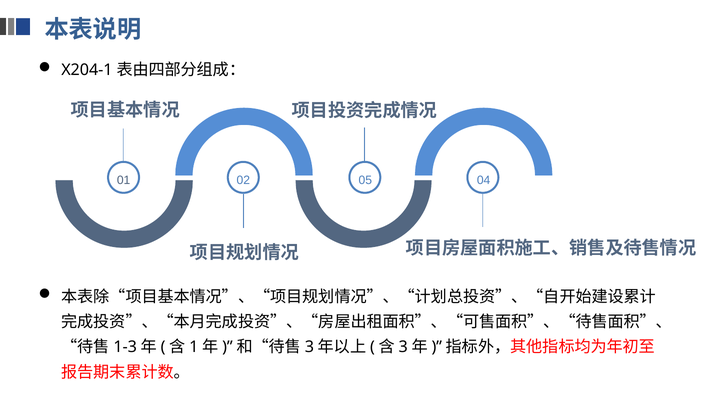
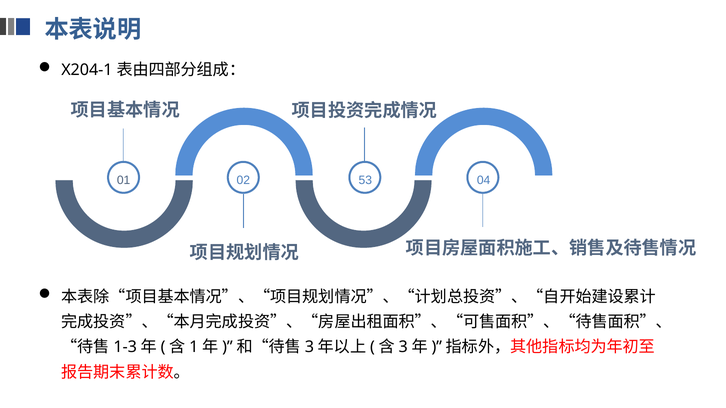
05: 05 -> 53
